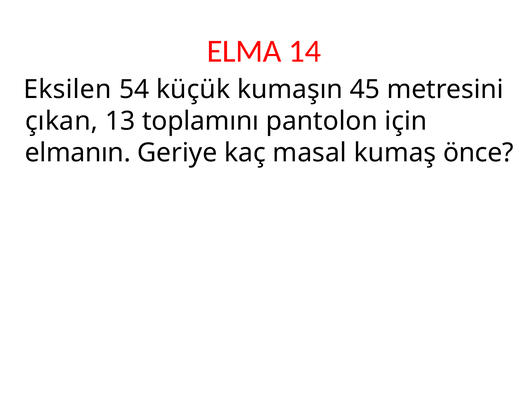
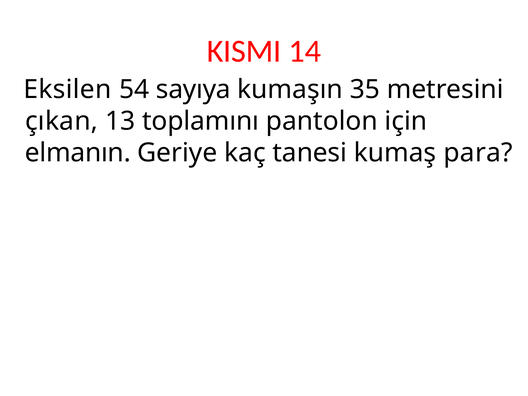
ELMA: ELMA -> KISMI
küçük: küçük -> sayıya
45: 45 -> 35
masal: masal -> tanesi
önce: önce -> para
